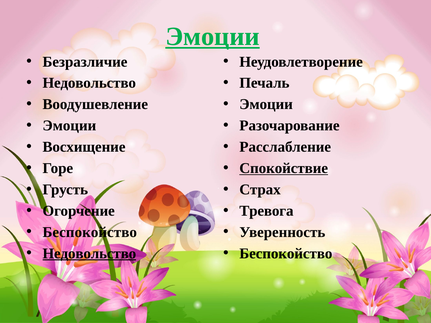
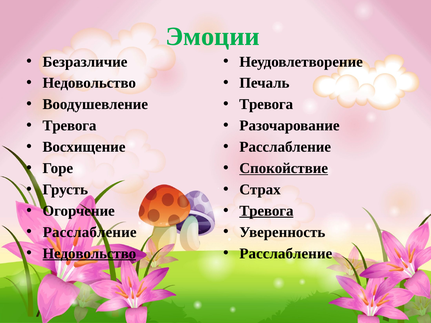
Эмоции at (213, 37) underline: present -> none
Эмоции at (266, 104): Эмоции -> Тревога
Эмоции at (69, 126): Эмоции -> Тревога
Тревога at (266, 211) underline: none -> present
Беспокойство at (90, 232): Беспокойство -> Расслабление
Беспокойство at (286, 254): Беспокойство -> Расслабление
